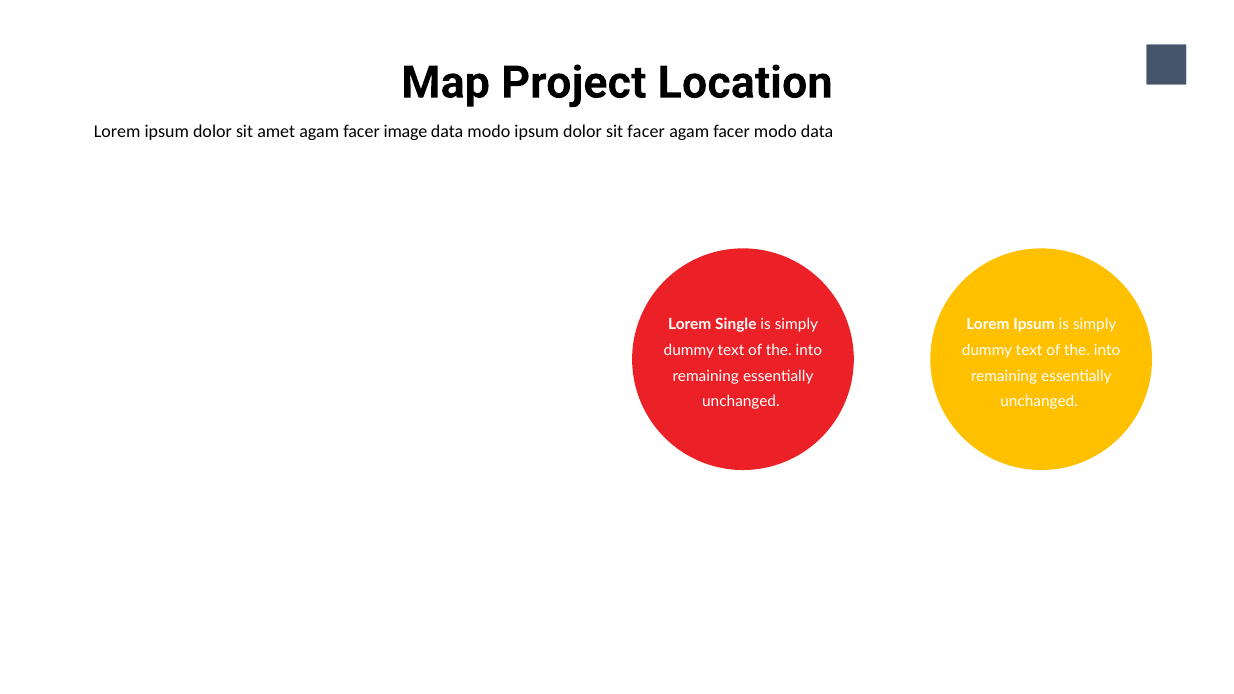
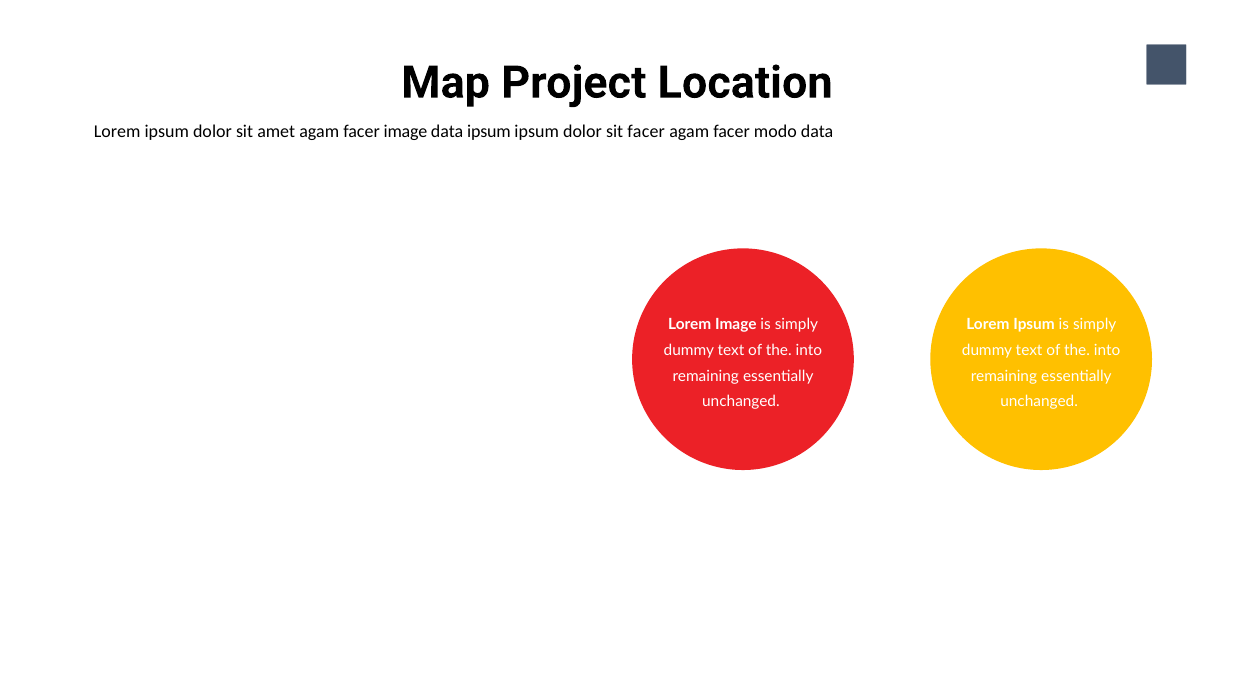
data modo: modo -> ipsum
Lorem Single: Single -> Image
